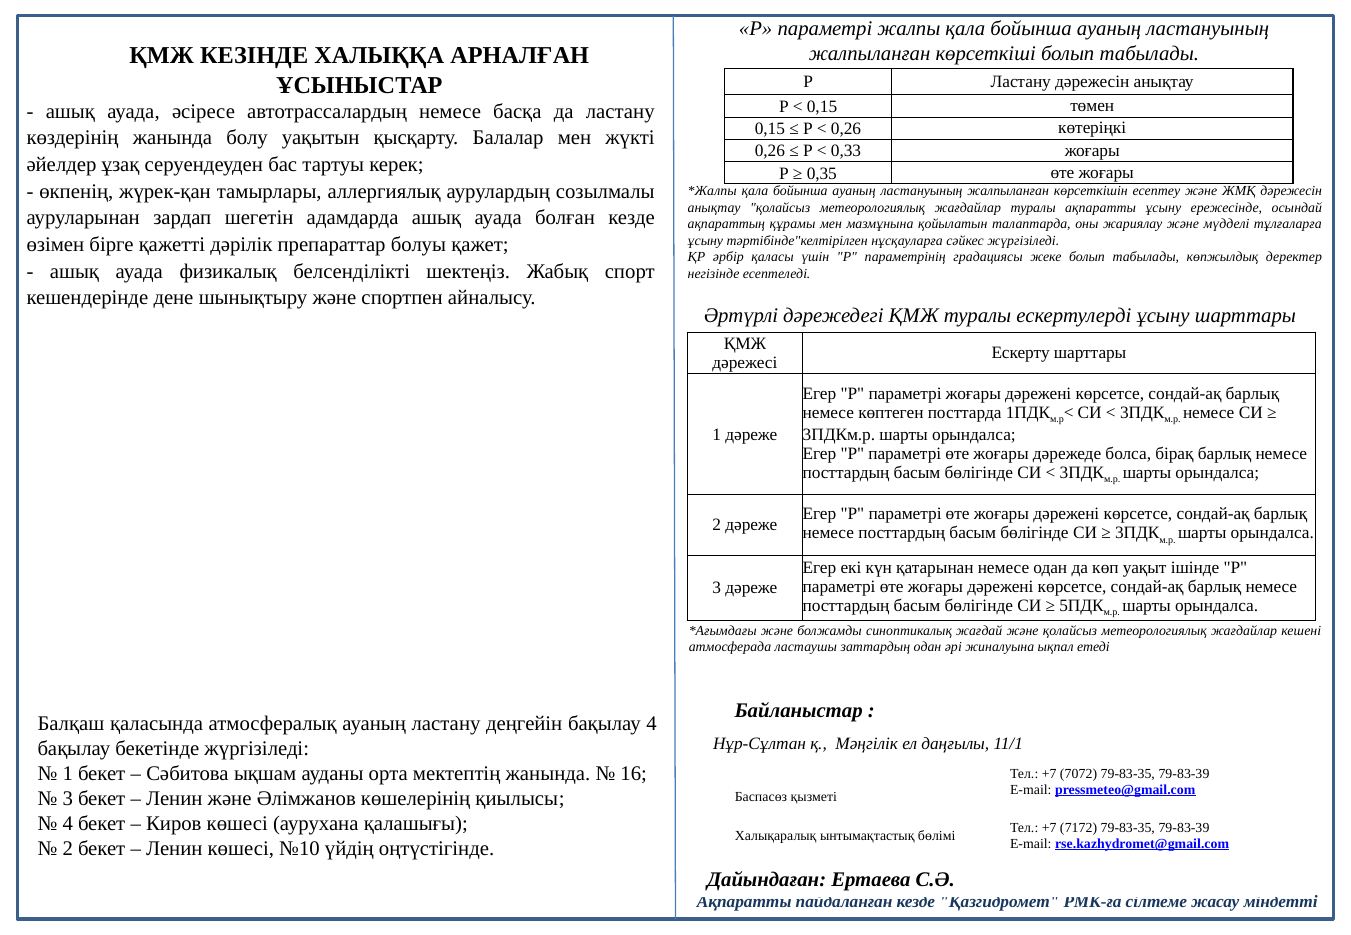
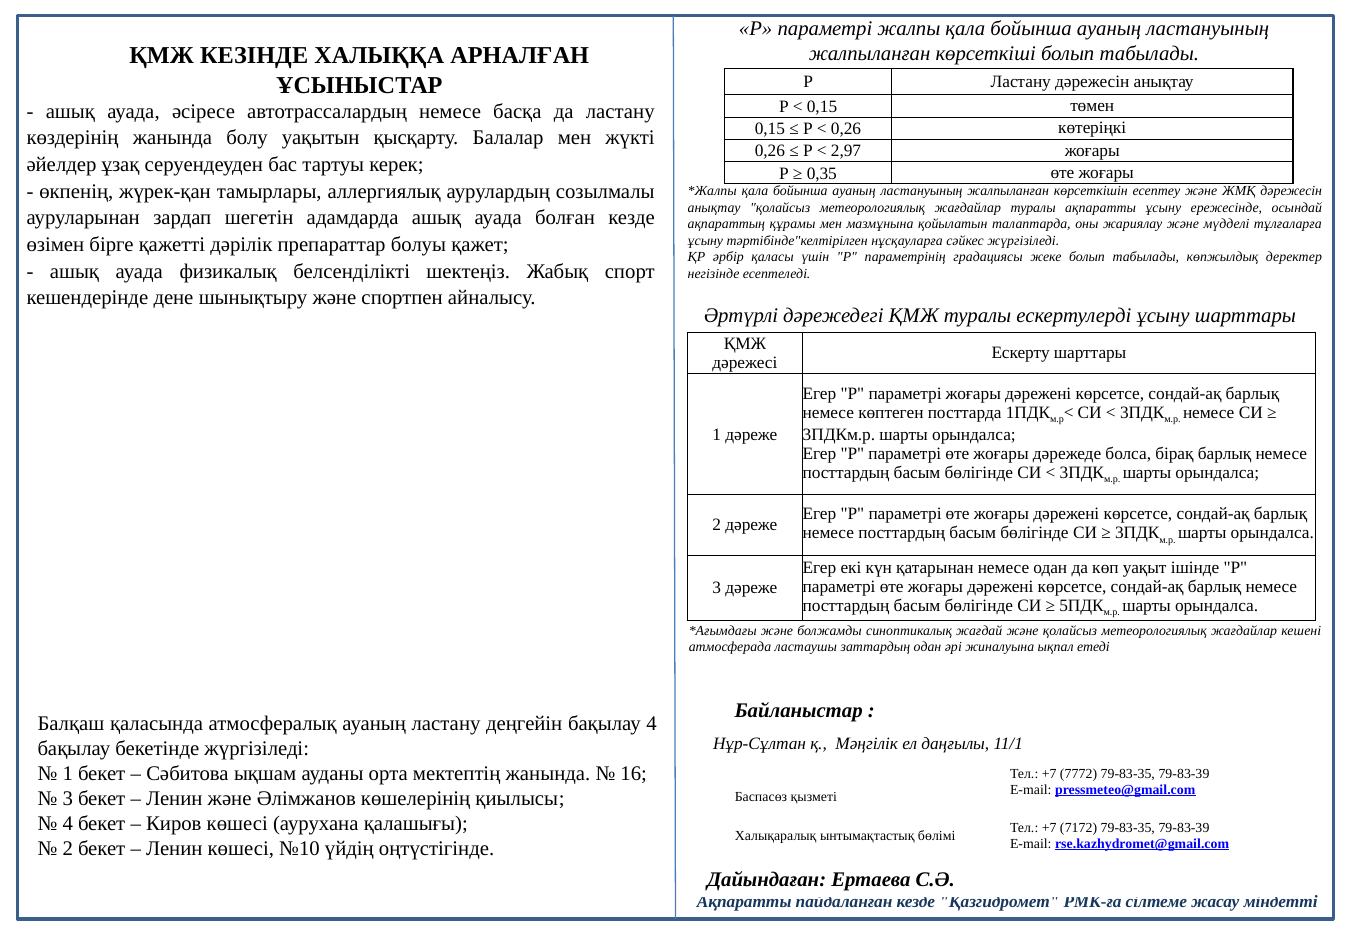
0,33: 0,33 -> 2,97
7072: 7072 -> 7772
